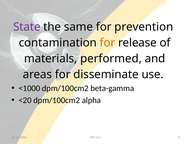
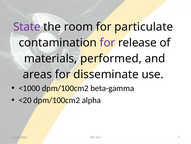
same: same -> room
prevention: prevention -> particulate
for at (107, 42) colour: orange -> purple
